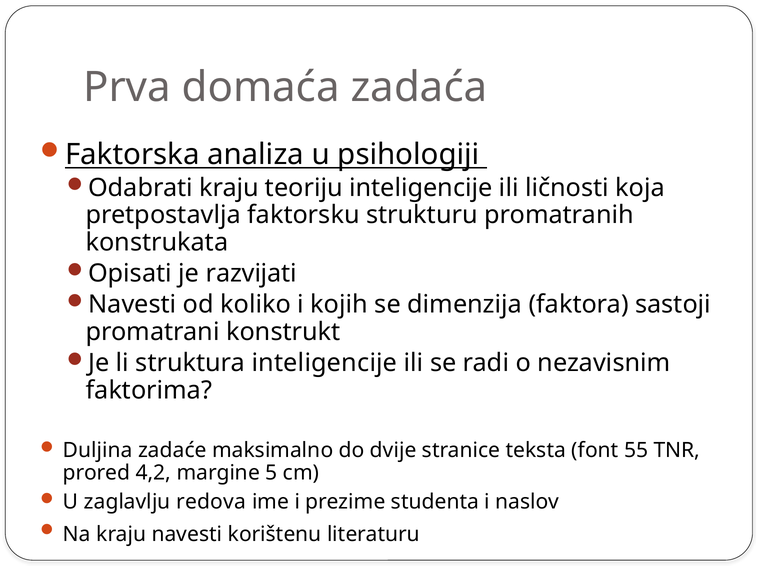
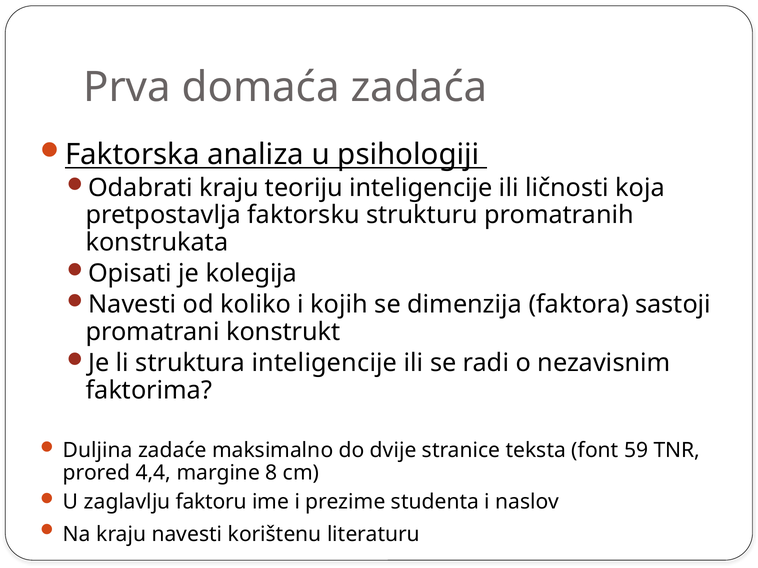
razvijati: razvijati -> kolegija
55: 55 -> 59
4,2: 4,2 -> 4,4
5: 5 -> 8
redova: redova -> faktoru
